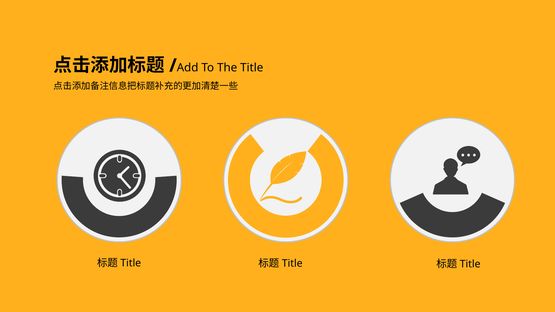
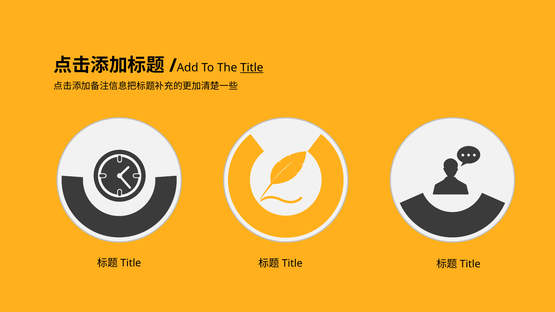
Title underline: none -> present
